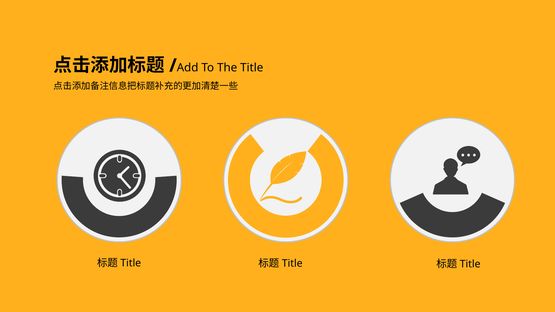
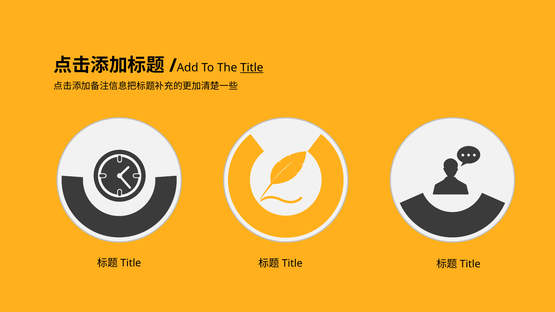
Title underline: none -> present
